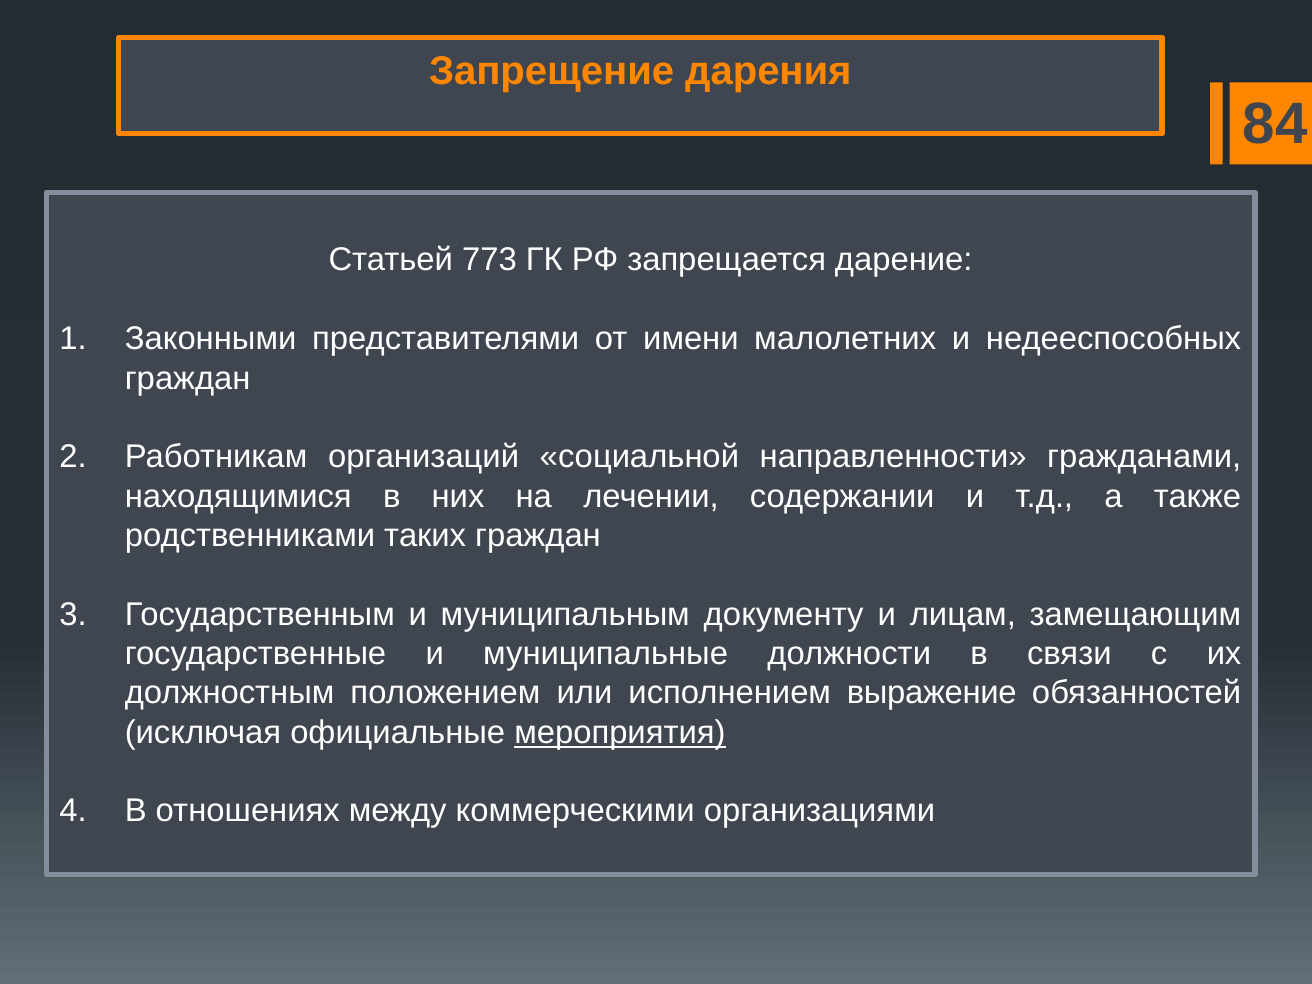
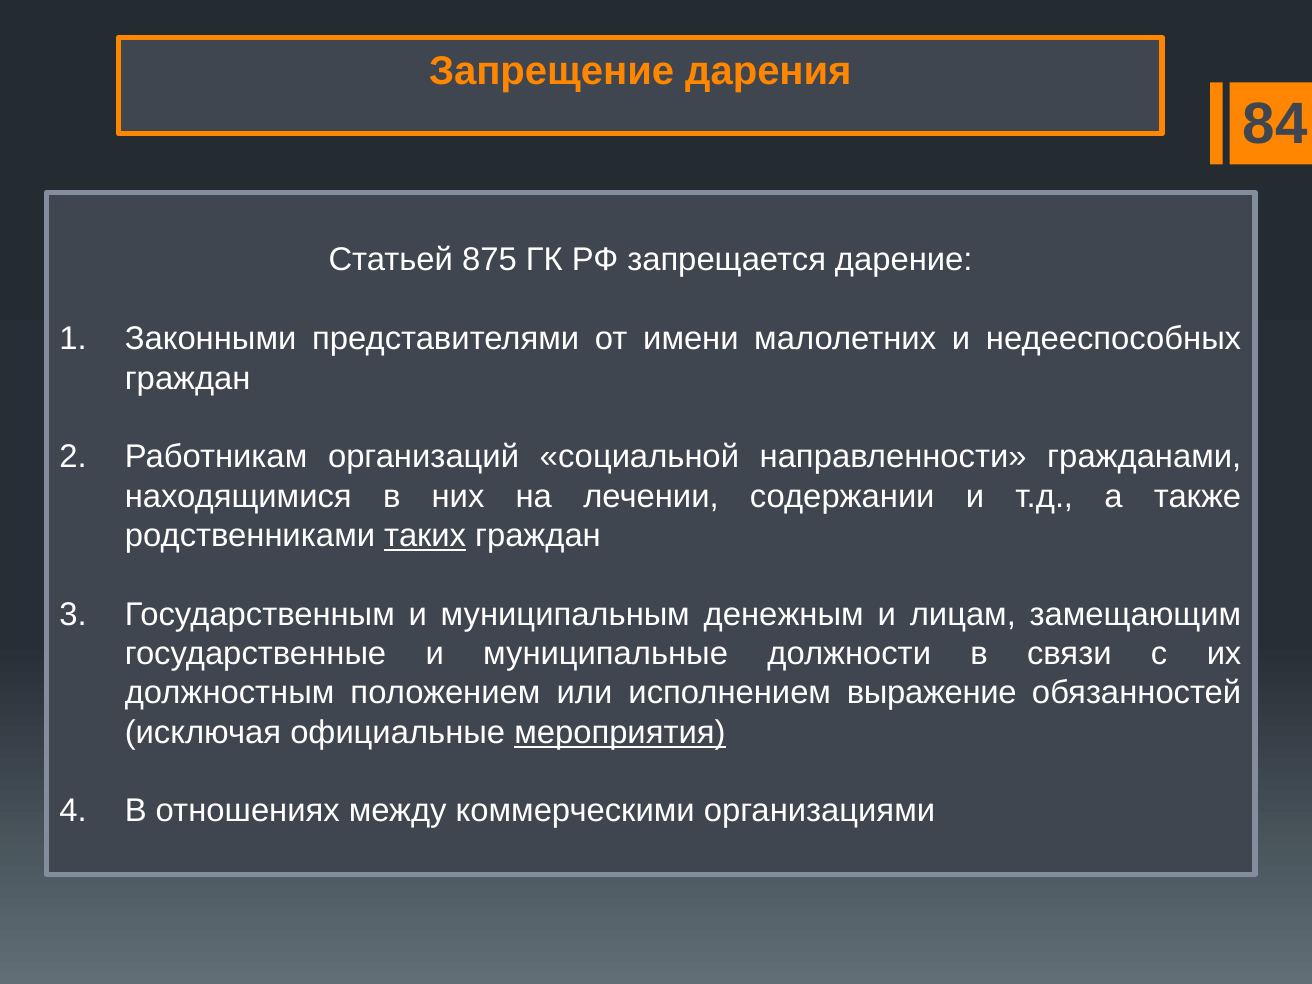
773: 773 -> 875
таких underline: none -> present
документу: документу -> денежным
